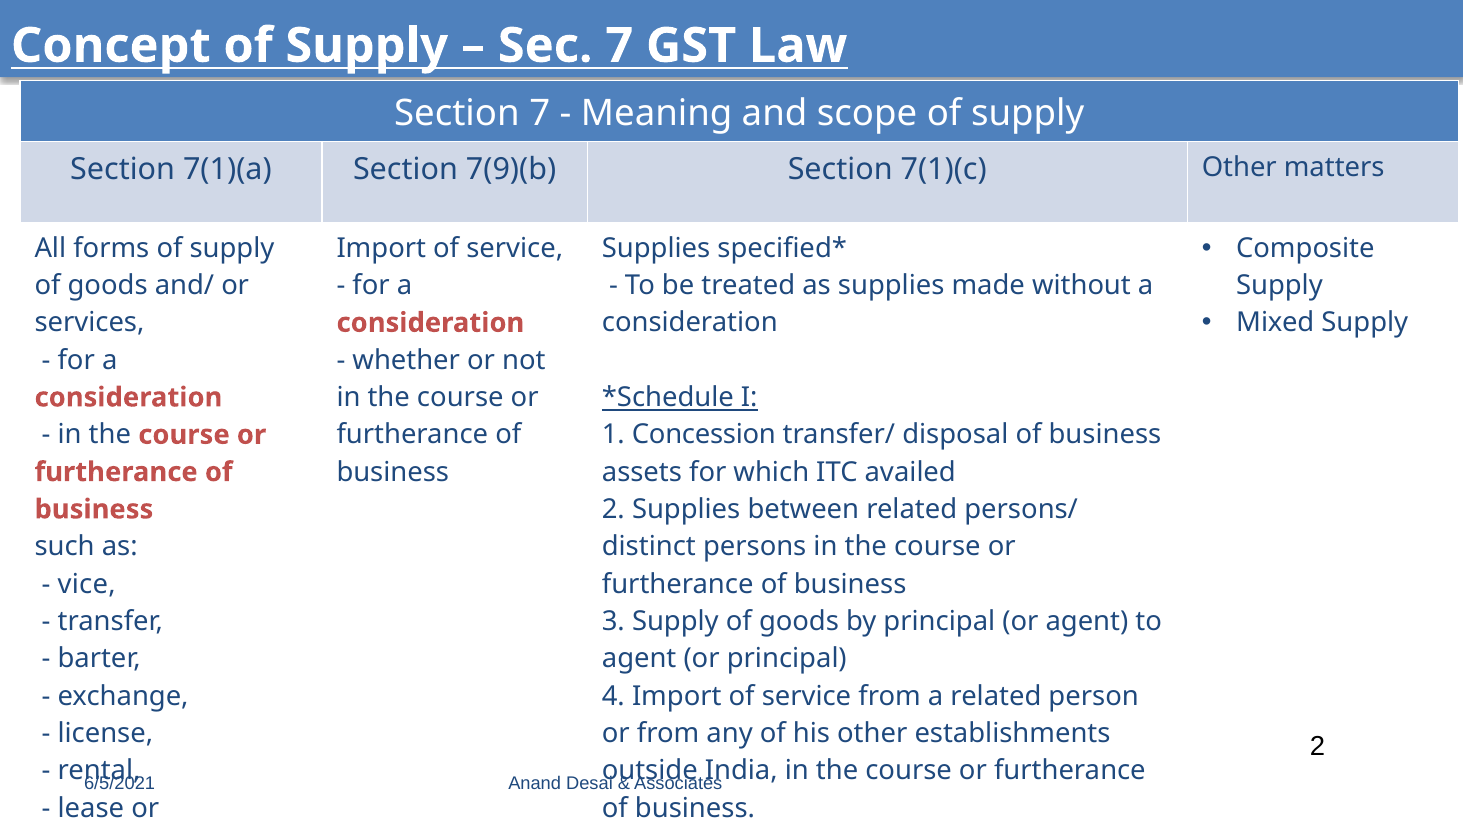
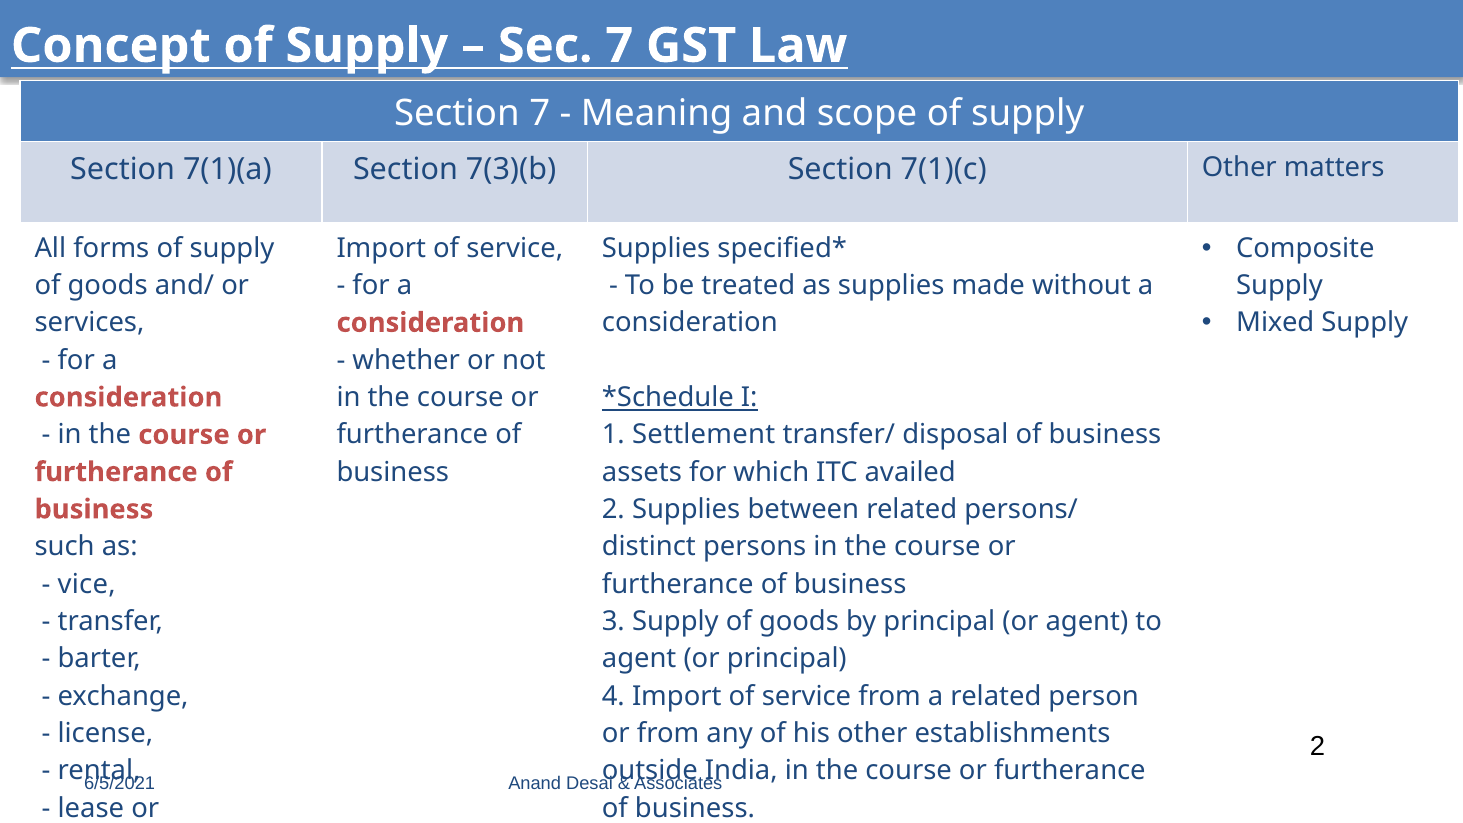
7(9)(b: 7(9)(b -> 7(3)(b
Concession: Concession -> Settlement
